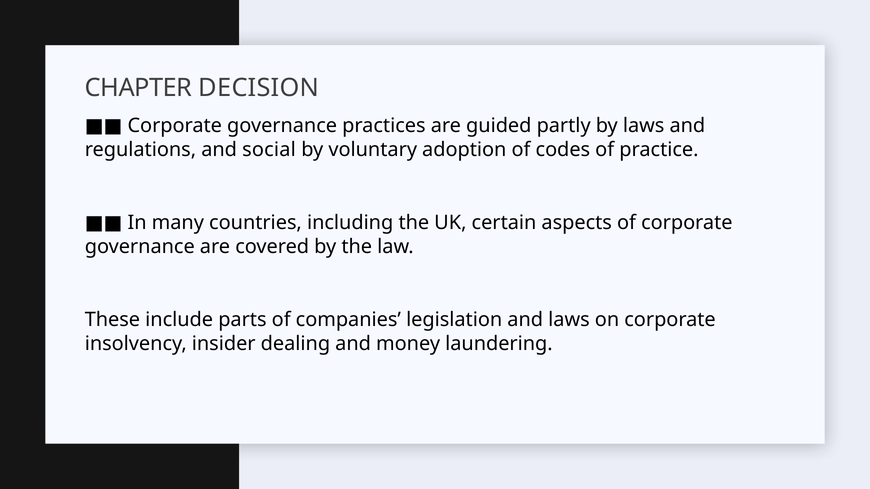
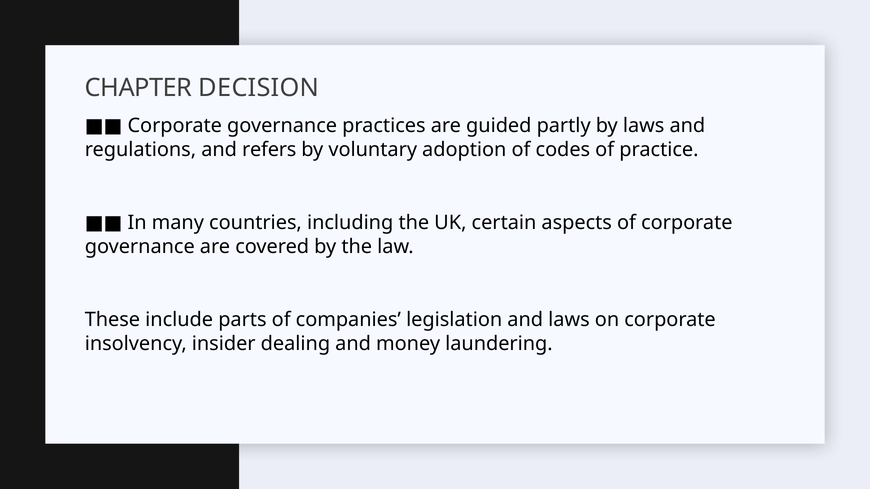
social: social -> refers
